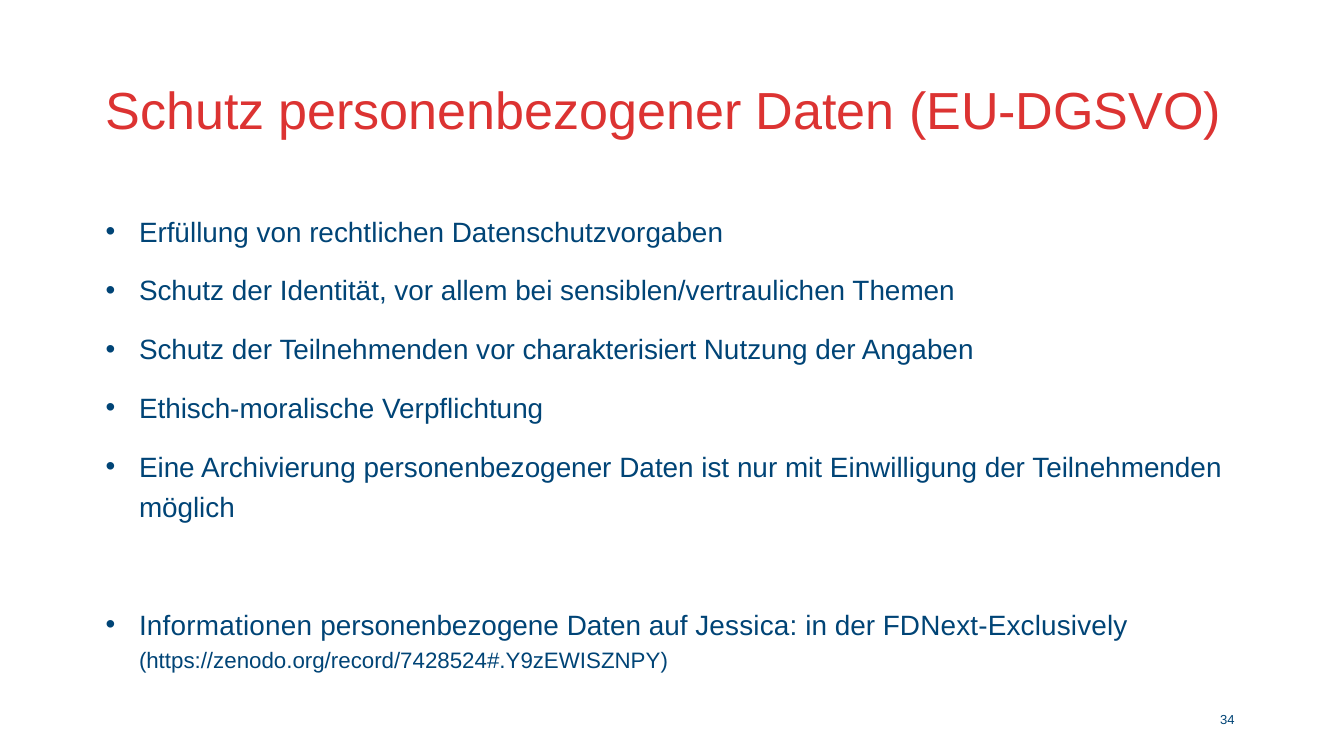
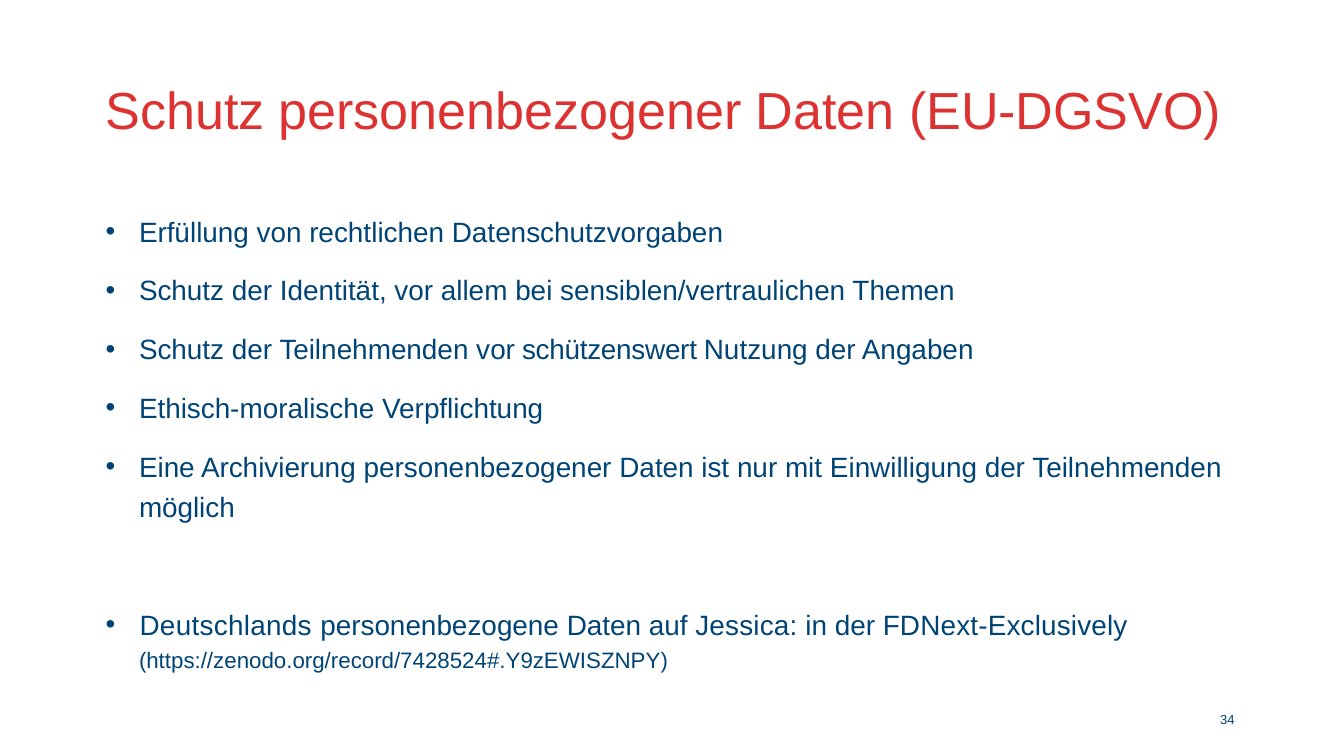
charakterisiert: charakterisiert -> schützenswert
Informationen: Informationen -> Deutschlands
